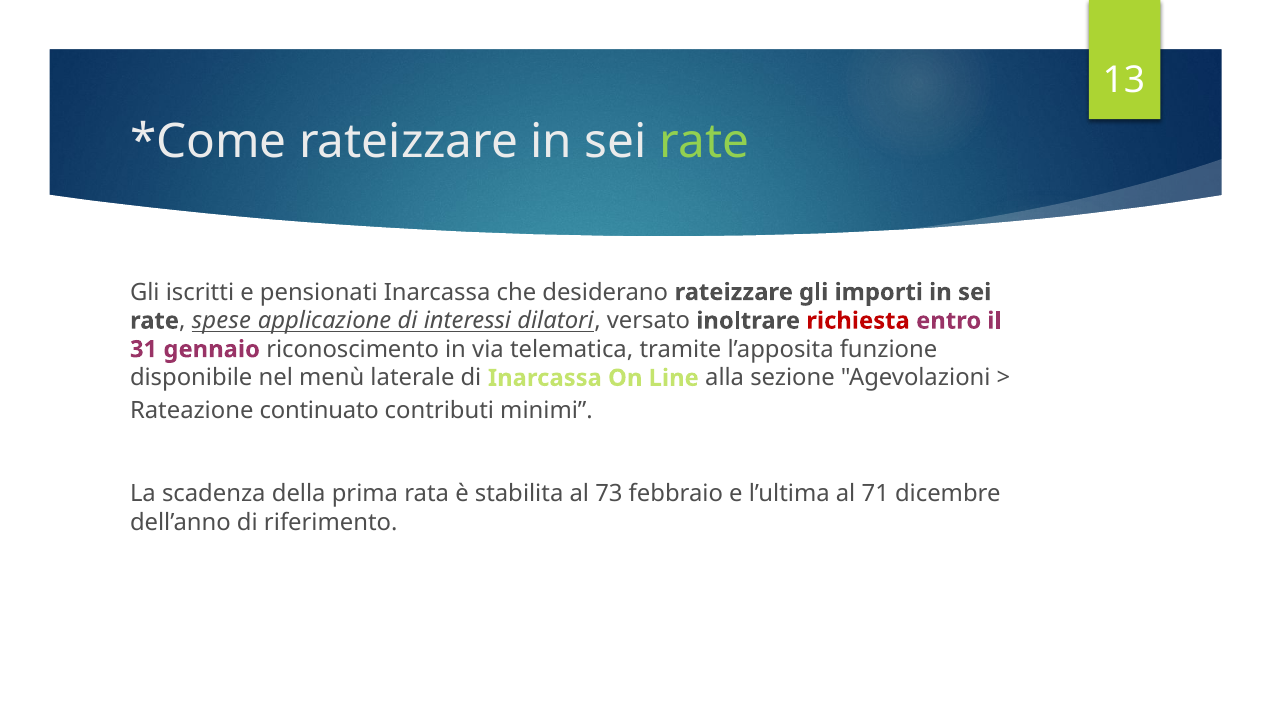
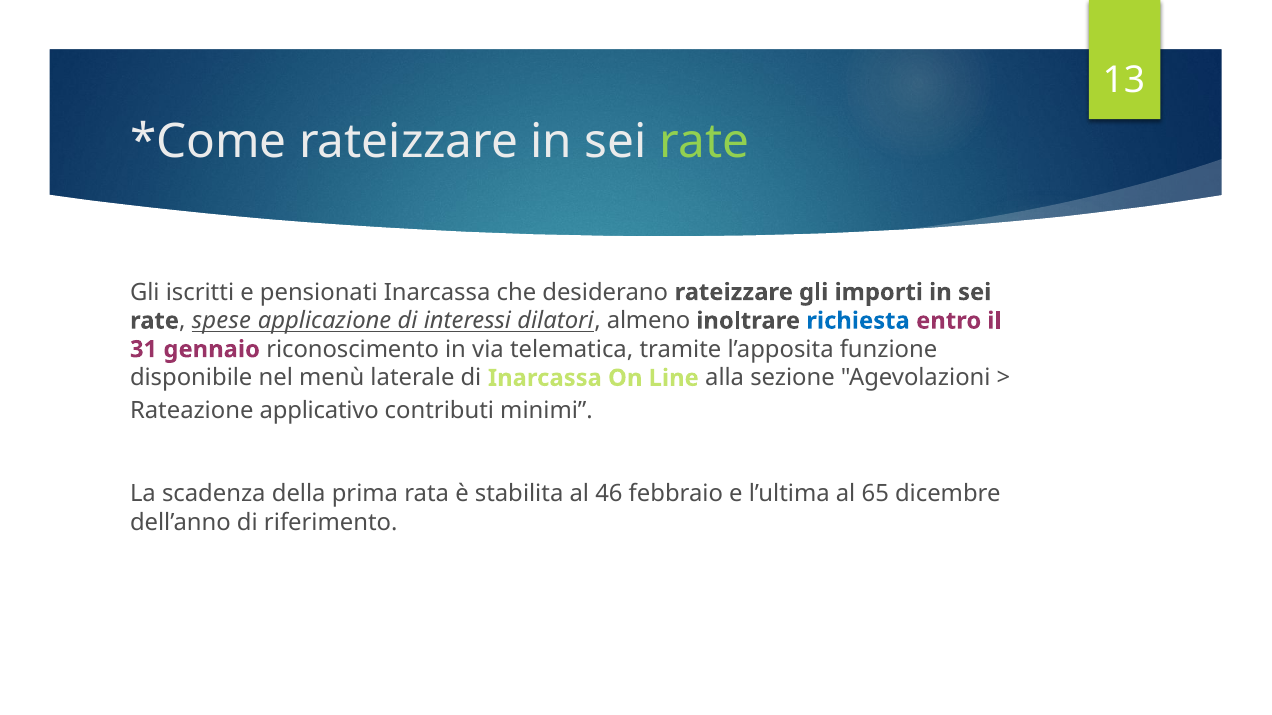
versato: versato -> almeno
richiesta colour: red -> blue
continuato: continuato -> applicativo
73: 73 -> 46
71: 71 -> 65
